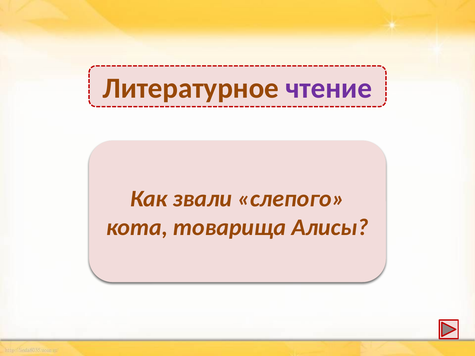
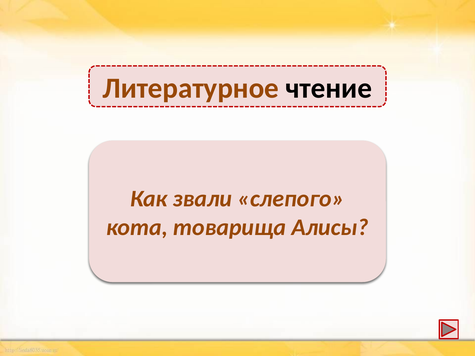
чтение colour: purple -> black
